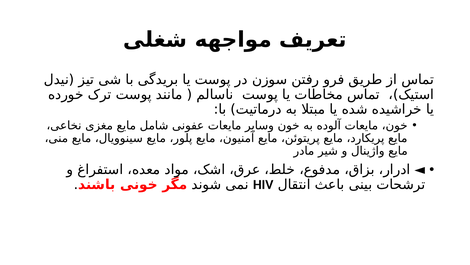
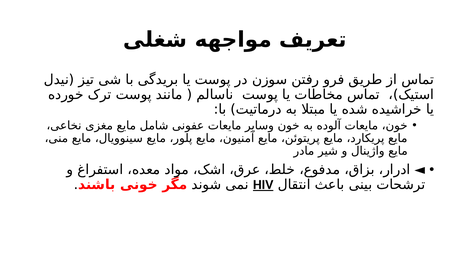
HIV underline: none -> present
